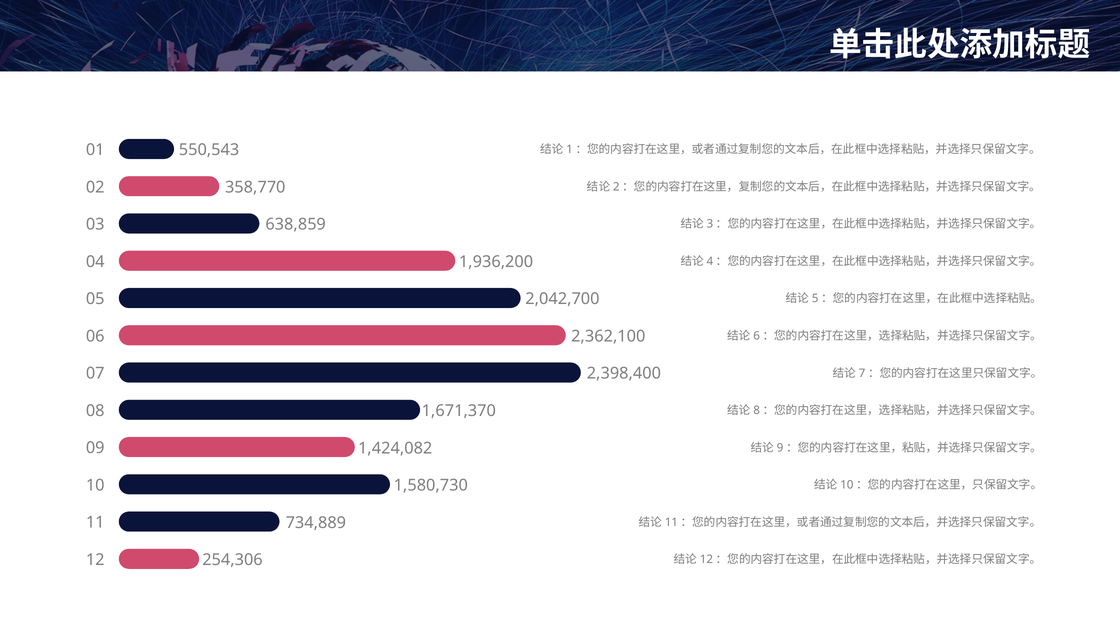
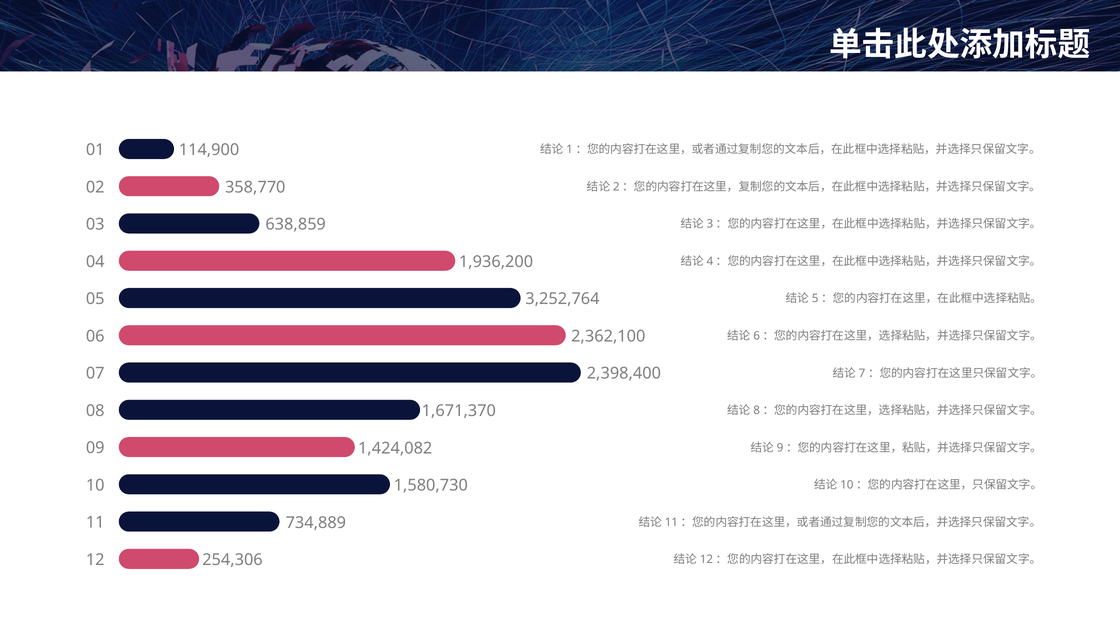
550,543: 550,543 -> 114,900
2,042,700: 2,042,700 -> 3,252,764
